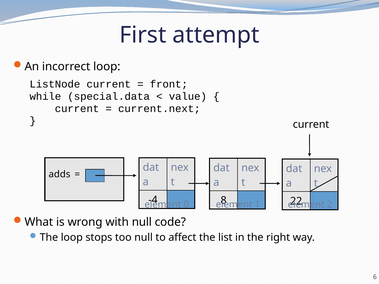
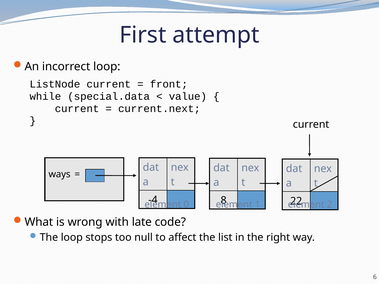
adds: adds -> ways
with null: null -> late
